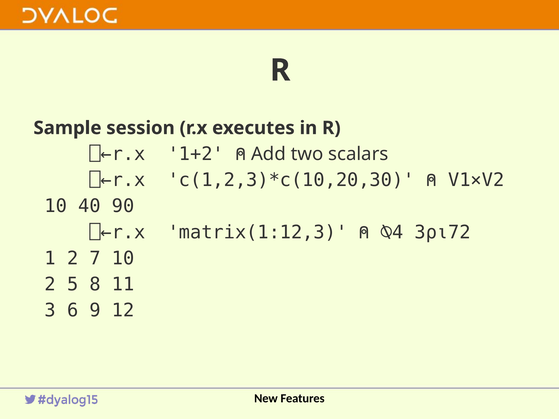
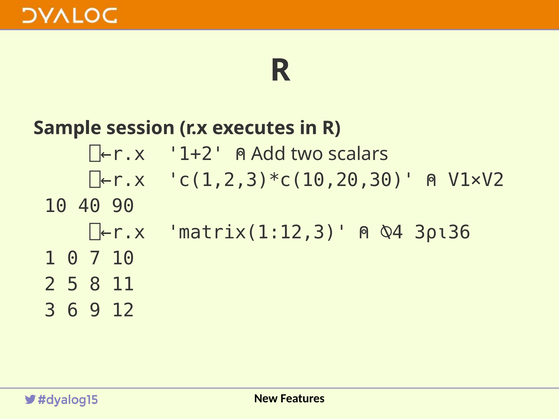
3⍴⍳72: 3⍴⍳72 -> 3⍴⍳36
1 2: 2 -> 0
